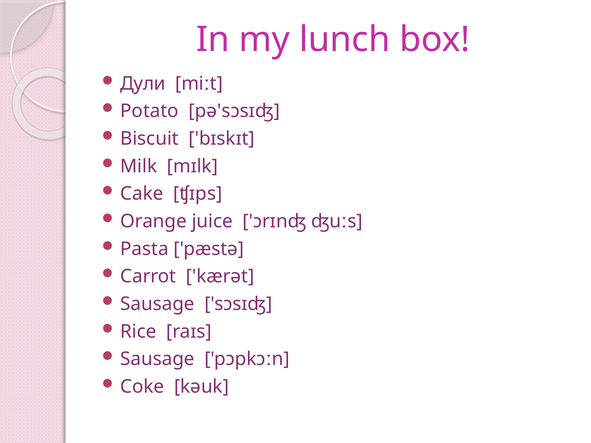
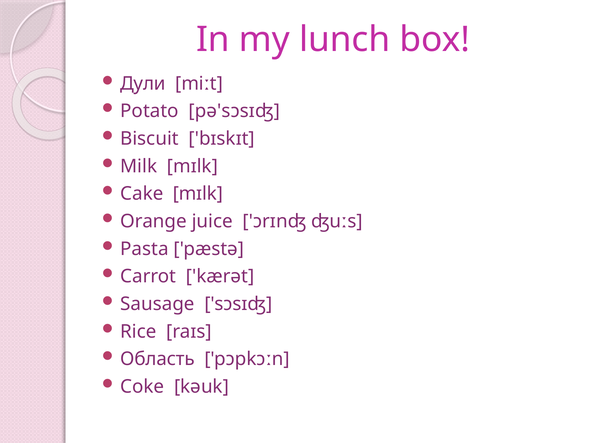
Cake ʧɪps: ʧɪps -> mɪlk
Sausage at (157, 359): Sausage -> Область
